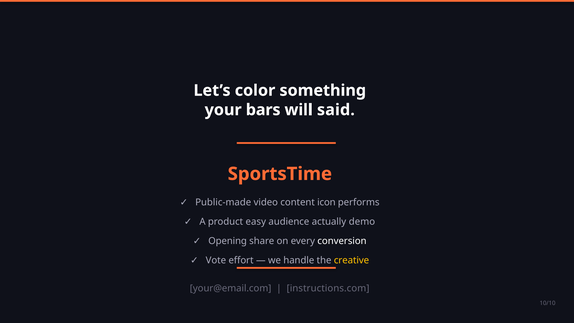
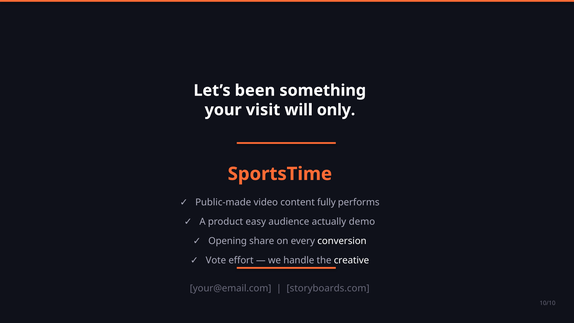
color: color -> been
bars: bars -> visit
said: said -> only
icon: icon -> fully
creative colour: yellow -> white
instructions.com: instructions.com -> storyboards.com
